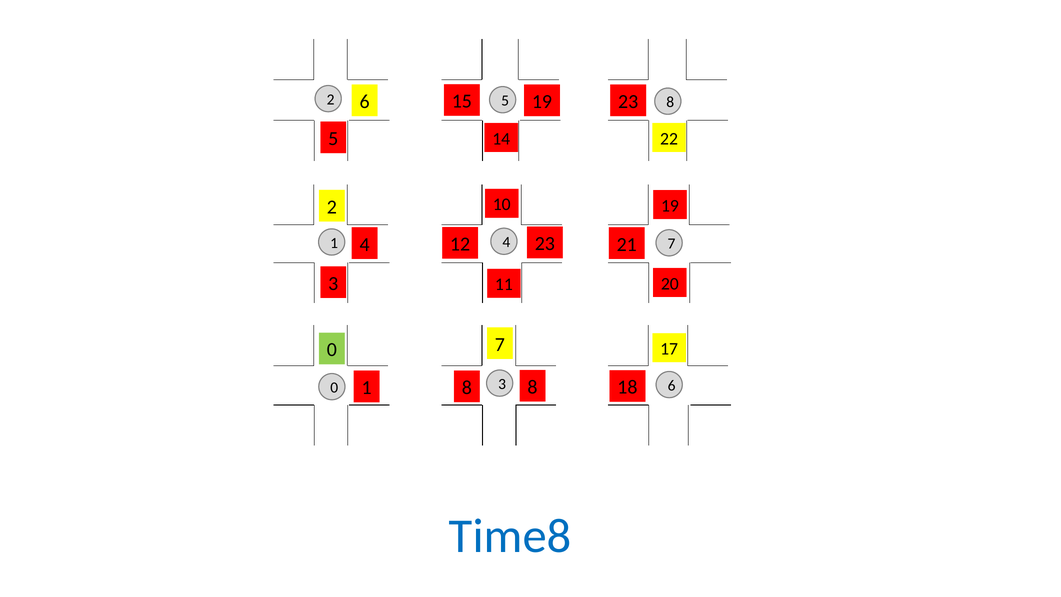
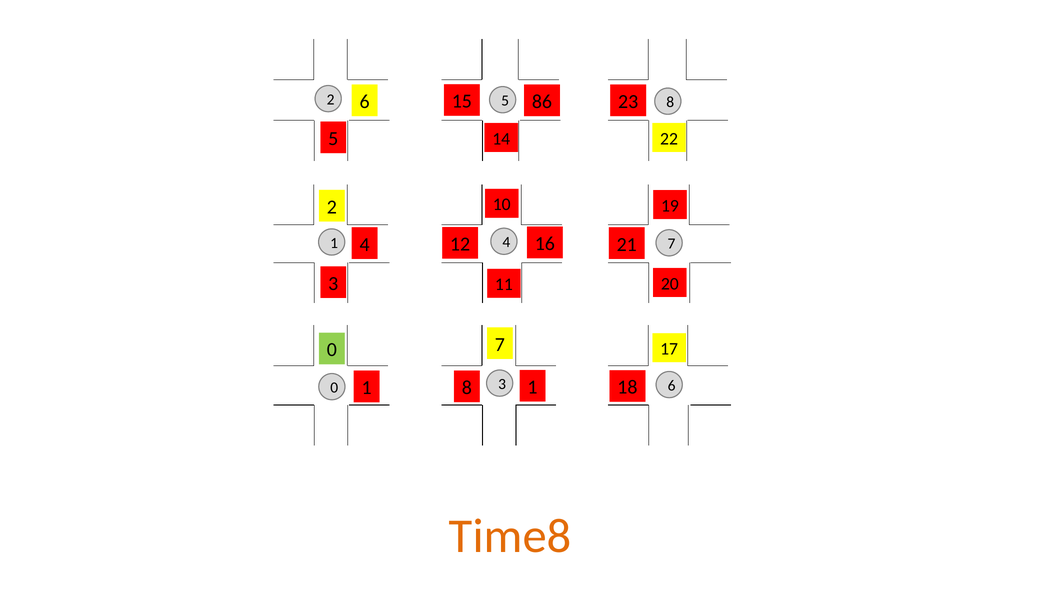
15 19: 19 -> 86
12 23: 23 -> 16
8 8: 8 -> 1
Time8 colour: blue -> orange
